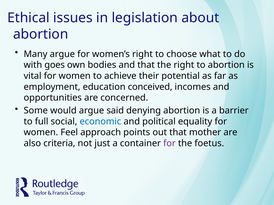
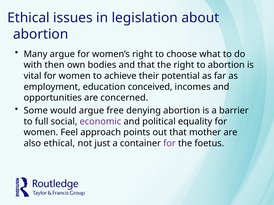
goes: goes -> then
said: said -> free
economic colour: blue -> purple
also criteria: criteria -> ethical
